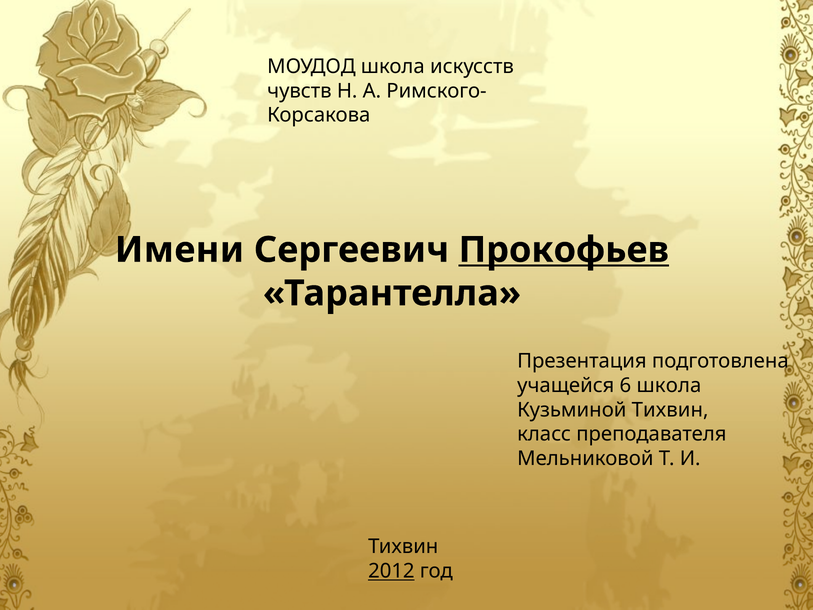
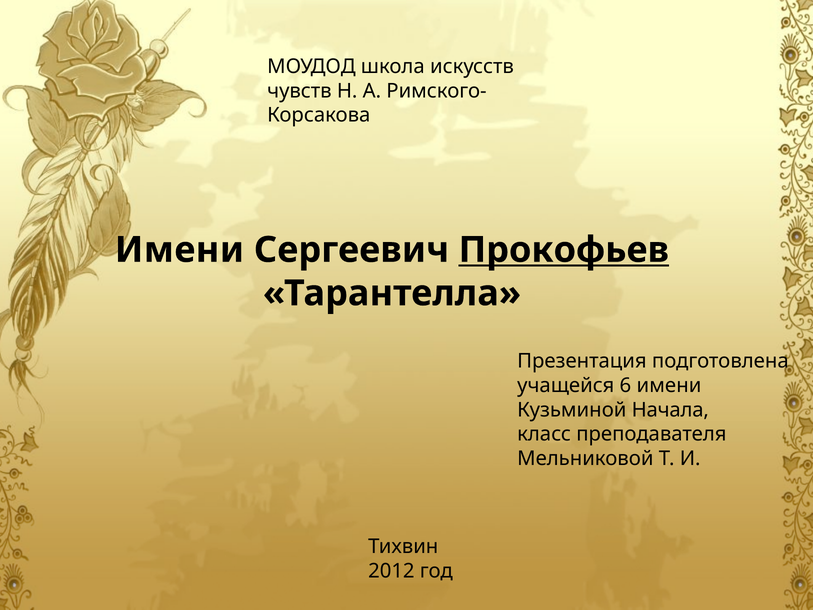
6 школа: школа -> имени
Кузьминой Тихвин: Тихвин -> Начала
2012 underline: present -> none
